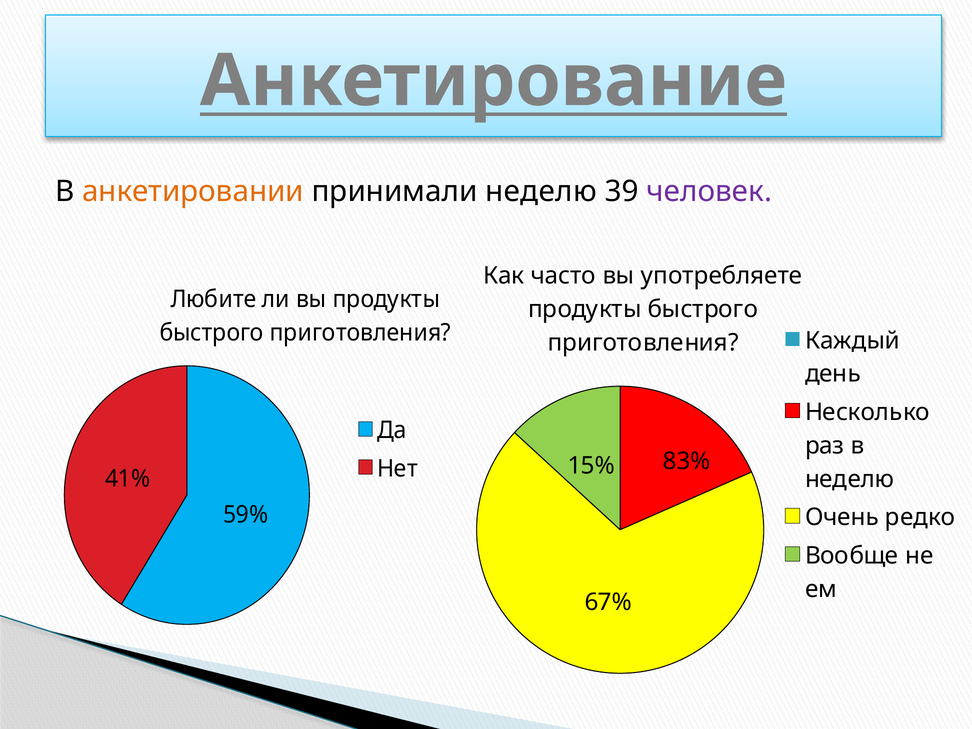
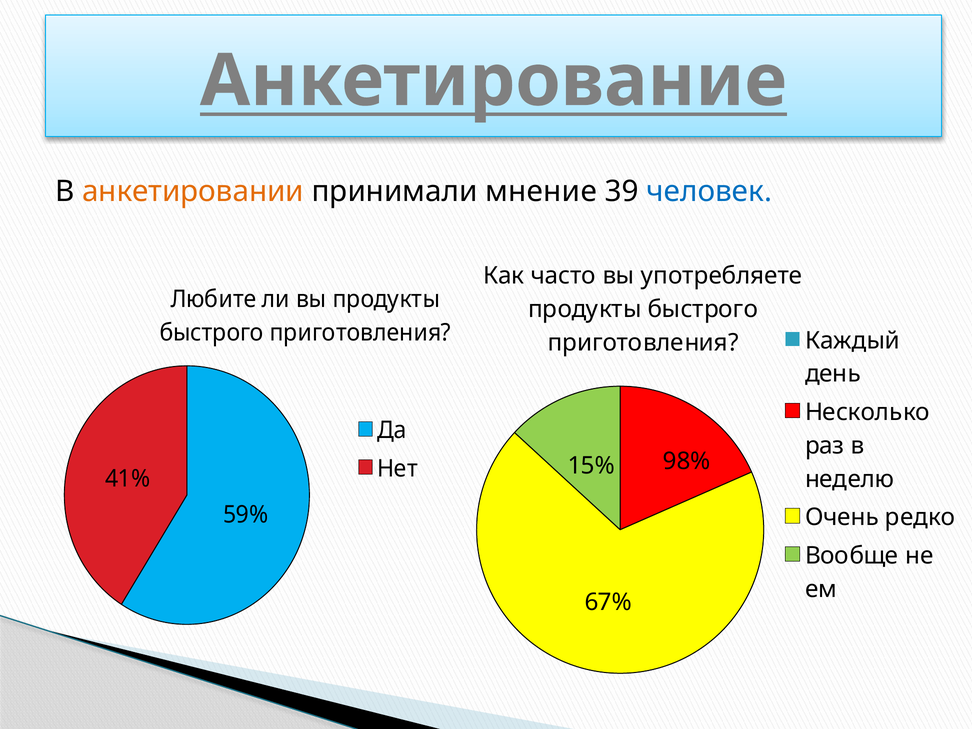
принимали неделю: неделю -> мнение
человек colour: purple -> blue
83%: 83% -> 98%
